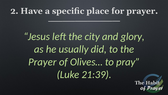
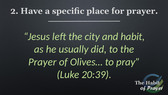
glory: glory -> habit
21:39: 21:39 -> 20:39
